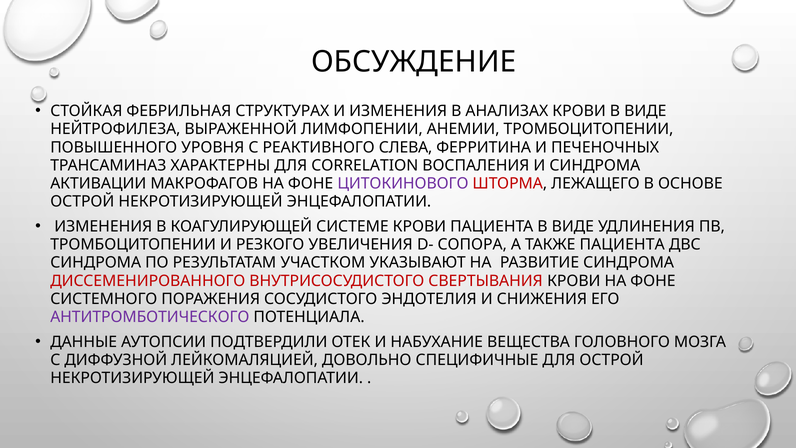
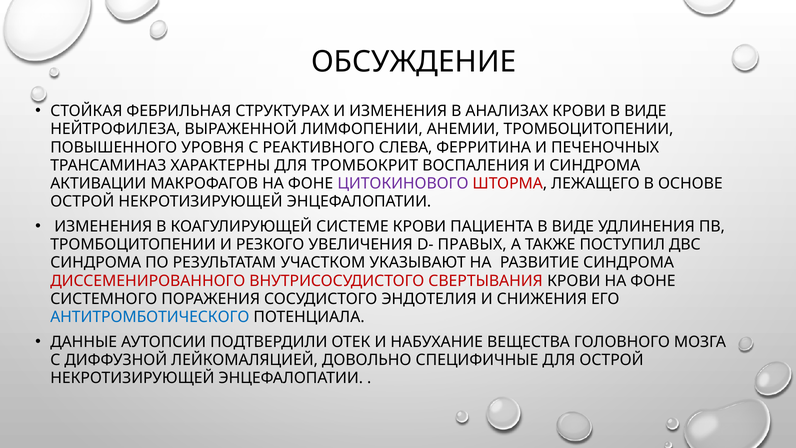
CORRELATION: CORRELATION -> ТРОМБОКРИТ
СОПОРА: СОПОРА -> ПРАВЫХ
ТАКЖЕ ПАЦИЕНТА: ПАЦИЕНТА -> ПОСТУПИЛ
АНТИТРОМБОТИЧЕСКОГО colour: purple -> blue
